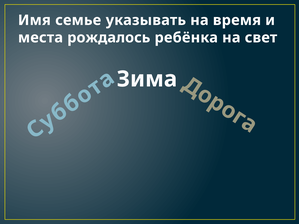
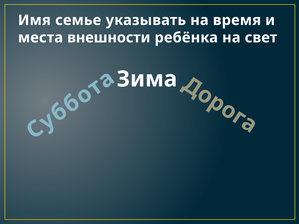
рождалось: рождалось -> внешности
